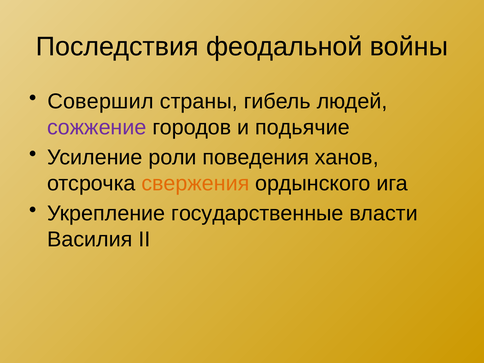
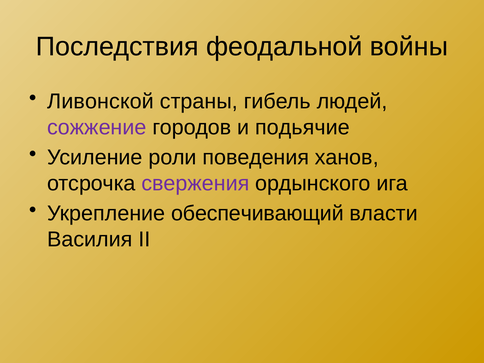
Совершил: Совершил -> Ливонской
свержения colour: orange -> purple
государственные: государственные -> обеспечивающий
